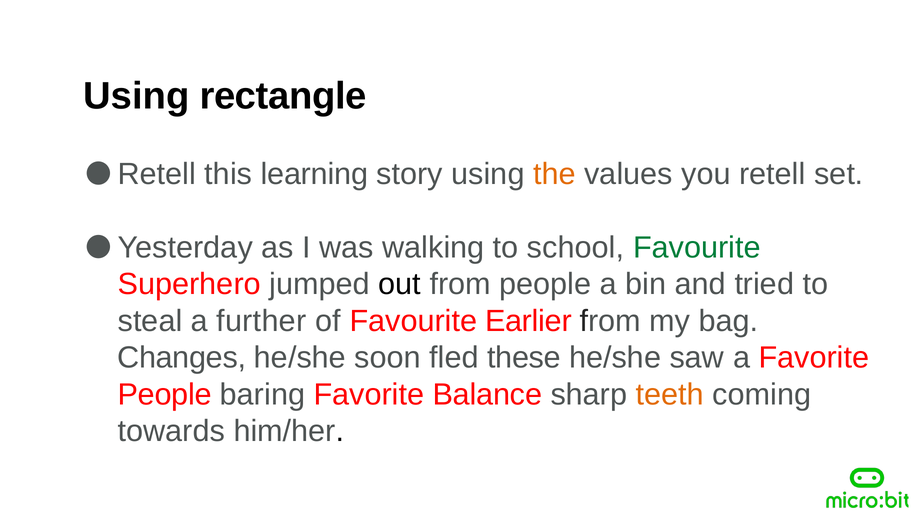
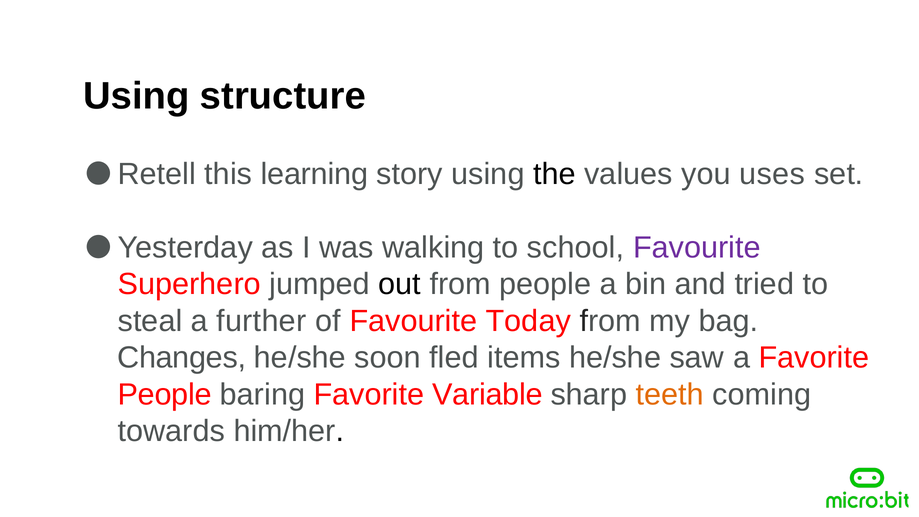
rectangle: rectangle -> structure
the colour: orange -> black
you retell: retell -> uses
Favourite at (697, 247) colour: green -> purple
Earlier: Earlier -> Today
these: these -> items
Balance: Balance -> Variable
